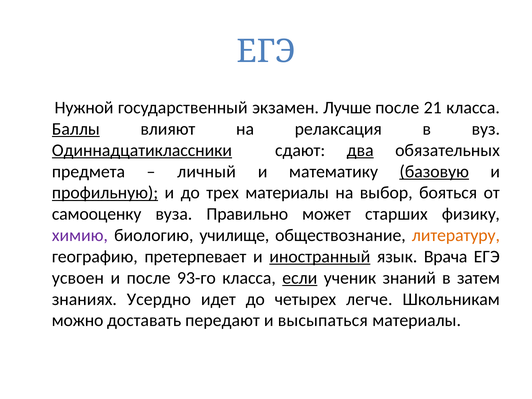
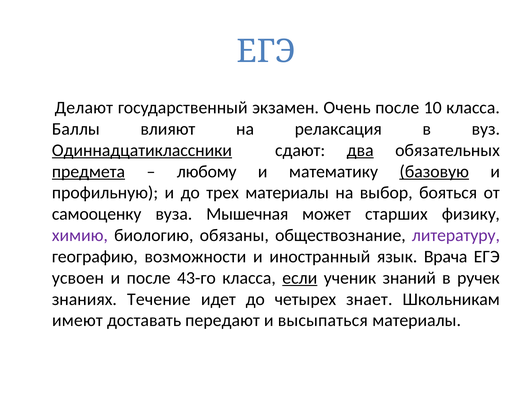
Нужной: Нужной -> Делают
Лучше: Лучше -> Очень
21: 21 -> 10
Баллы underline: present -> none
предмета underline: none -> present
личный: личный -> любому
профильную underline: present -> none
Правильно: Правильно -> Мышечная
училище: училище -> обязаны
литературу colour: orange -> purple
претерпевает: претерпевает -> возможности
иностранный underline: present -> none
93-го: 93-го -> 43-го
затем: затем -> ручек
Усердно: Усердно -> Течение
легче: легче -> знает
можно: можно -> имеют
